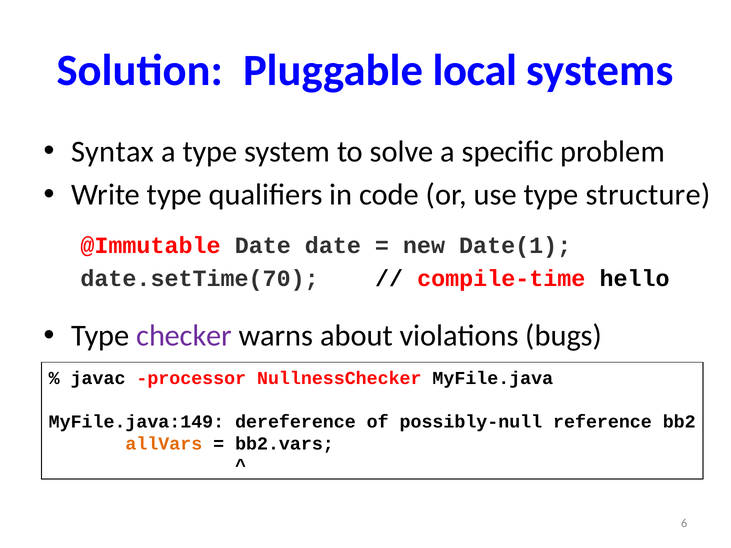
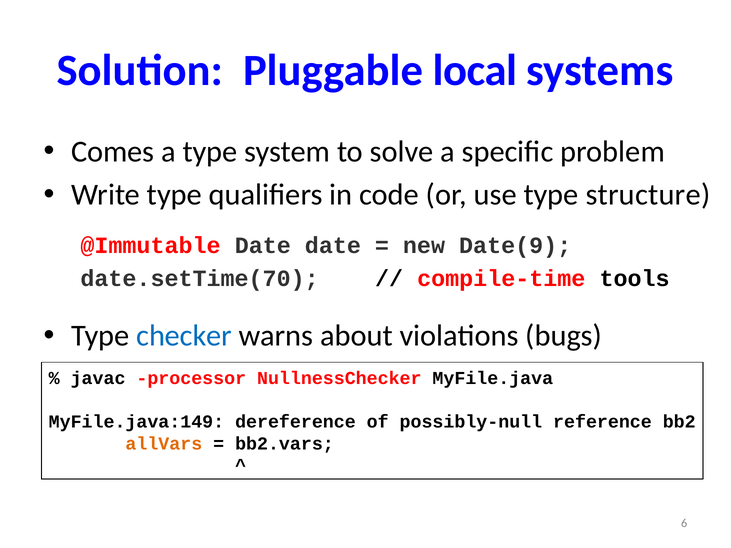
Syntax: Syntax -> Comes
Date(1: Date(1 -> Date(9
hello: hello -> tools
checker colour: purple -> blue
